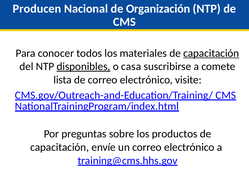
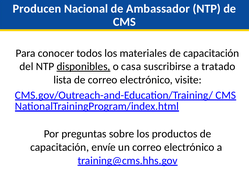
Organización: Organización -> Ambassador
capacitación at (211, 53) underline: present -> none
comete: comete -> tratado
